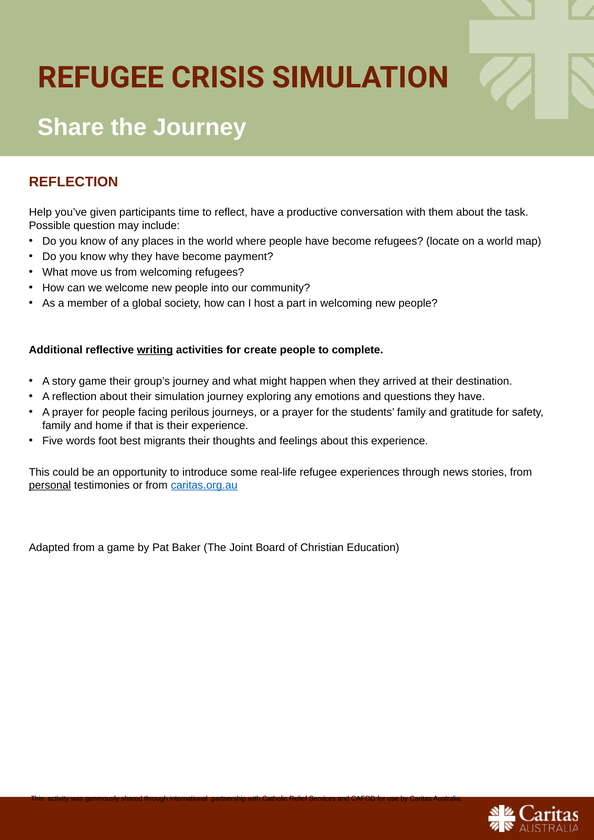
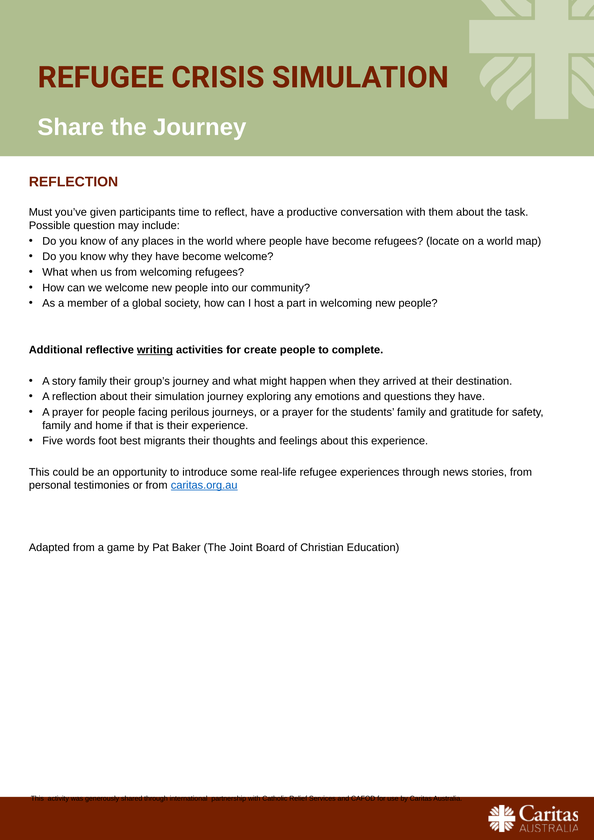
Help: Help -> Must
become payment: payment -> welcome
What move: move -> when
story game: game -> family
personal underline: present -> none
